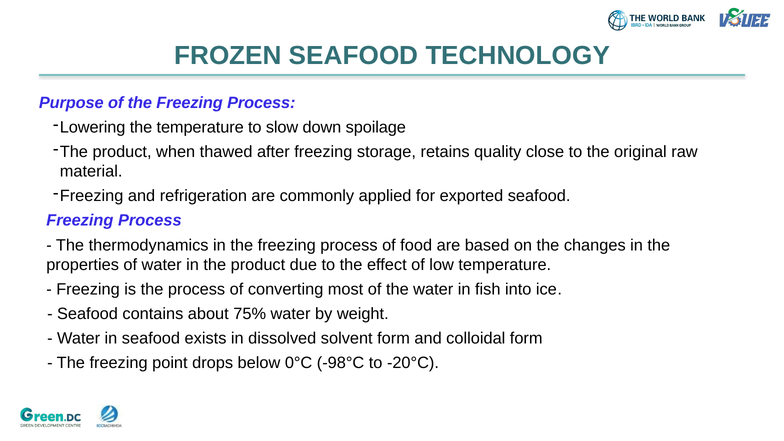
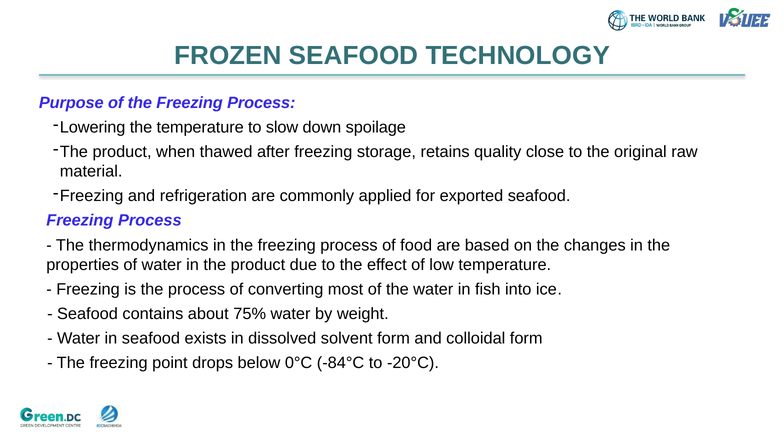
-98°C: -98°C -> -84°C
